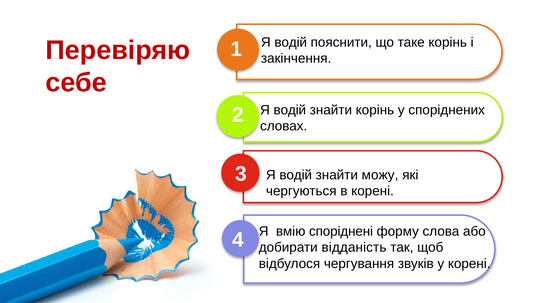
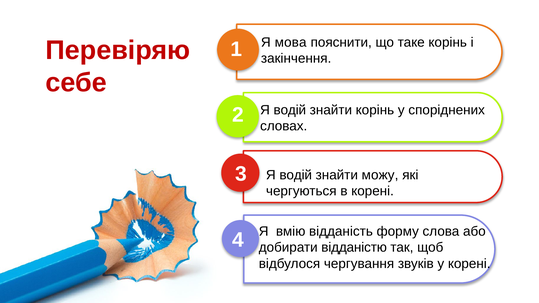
водій at (291, 42): водій -> мова
споріднені: споріднені -> відданість
відданість: відданість -> відданістю
